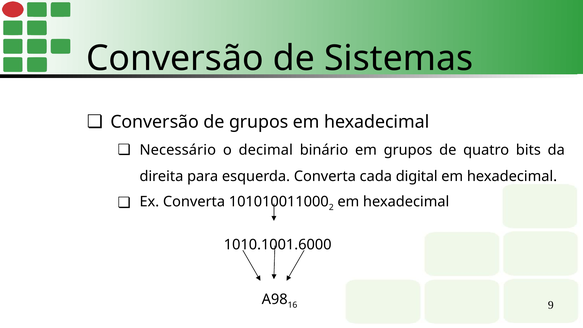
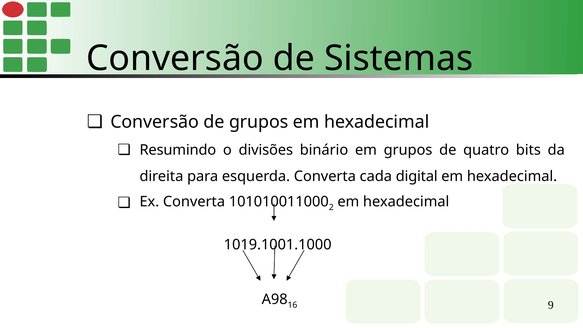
Necessário: Necessário -> Resumindo
decimal: decimal -> divisões
1010.1001.6000: 1010.1001.6000 -> 1019.1001.1000
